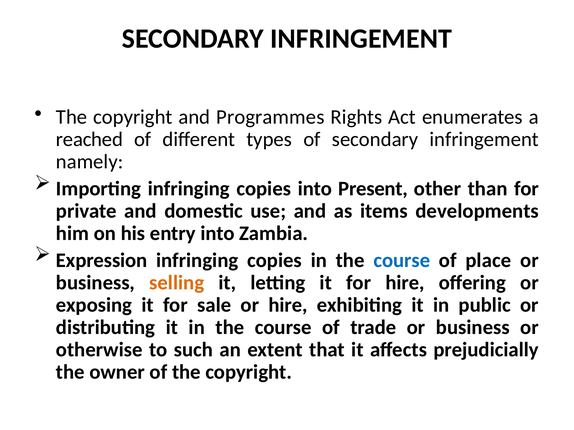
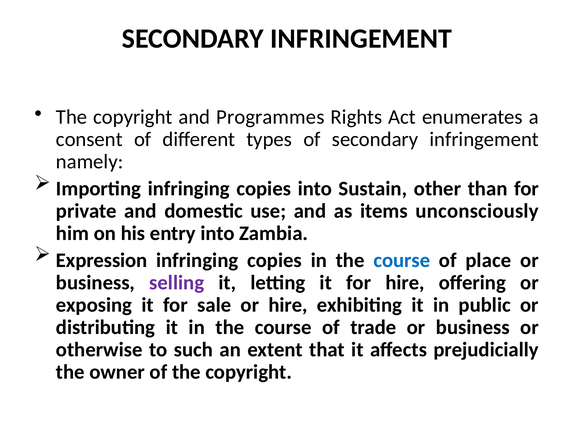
reached: reached -> consent
Present: Present -> Sustain
developments: developments -> unconsciously
selling colour: orange -> purple
